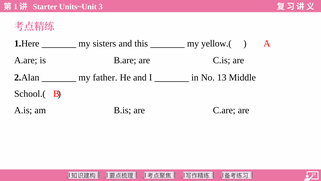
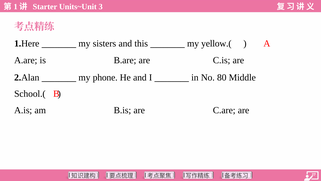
father: father -> phone
13: 13 -> 80
